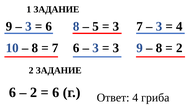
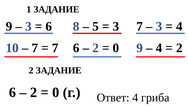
8 at (35, 48): 8 -> 7
3 at (96, 48): 3 -> 2
3 at (116, 48): 3 -> 0
8 at (159, 48): 8 -> 4
6 at (56, 92): 6 -> 0
